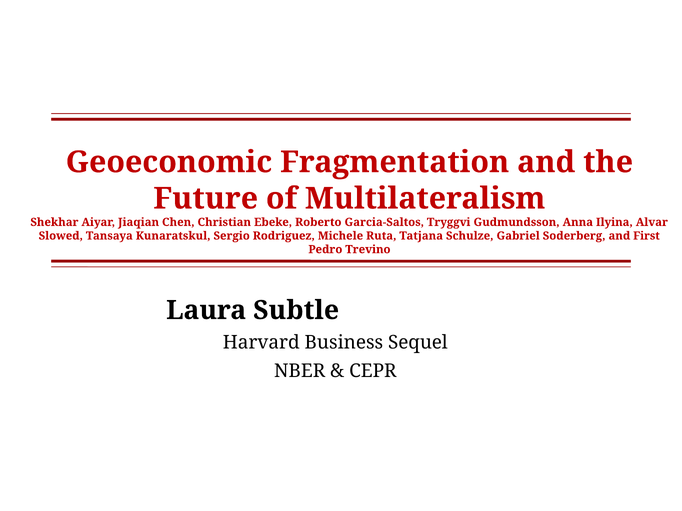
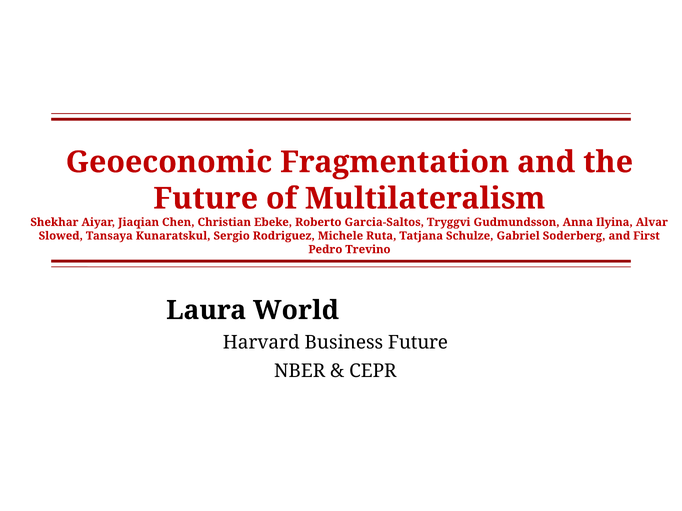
Subtle: Subtle -> World
Business Sequel: Sequel -> Future
